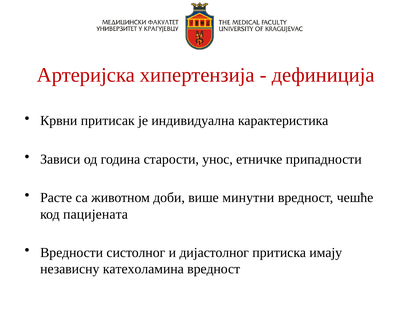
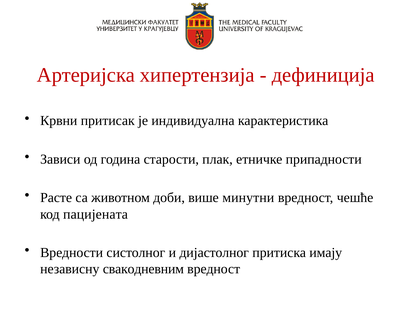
унос: унос -> плак
катехоламина: катехоламина -> свакодневним
